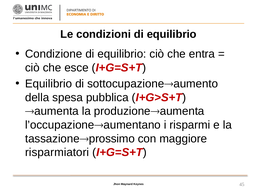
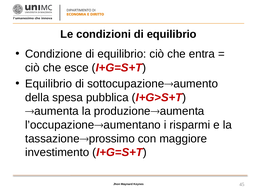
risparmiatori: risparmiatori -> investimento
